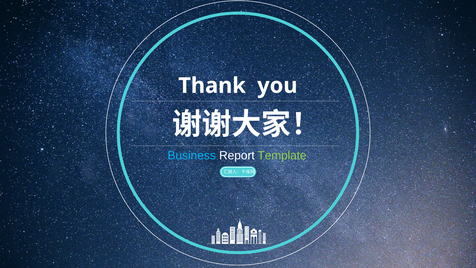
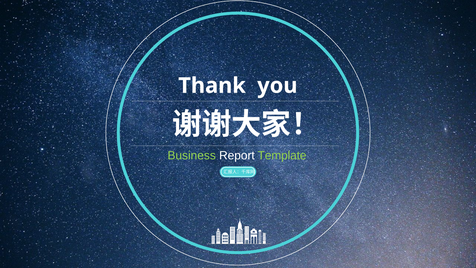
Business colour: light blue -> light green
